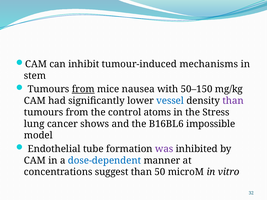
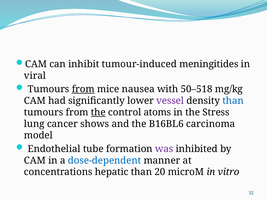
mechanisms: mechanisms -> meningitides
stem: stem -> viral
50–150: 50–150 -> 50–518
vessel colour: blue -> purple
than at (233, 101) colour: purple -> blue
the at (98, 112) underline: none -> present
impossible: impossible -> carcinoma
suggest: suggest -> hepatic
50: 50 -> 20
